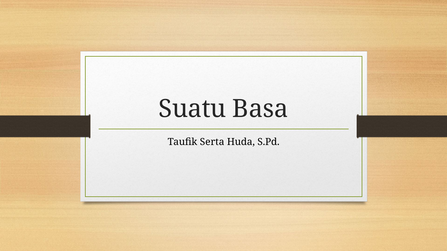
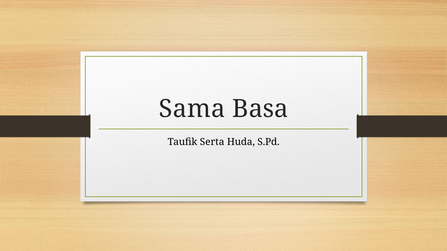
Suatu: Suatu -> Sama
